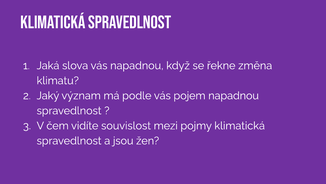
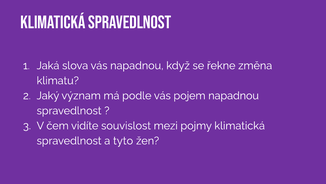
jsou: jsou -> tyto
